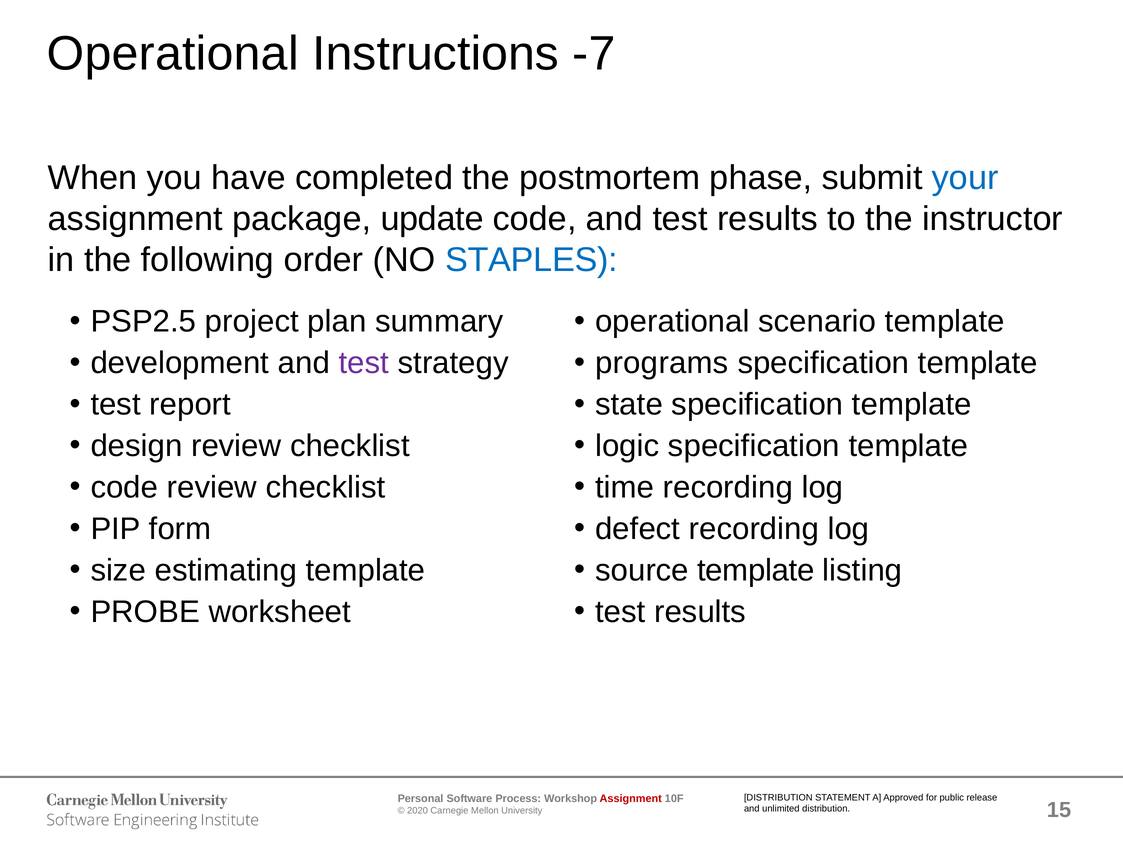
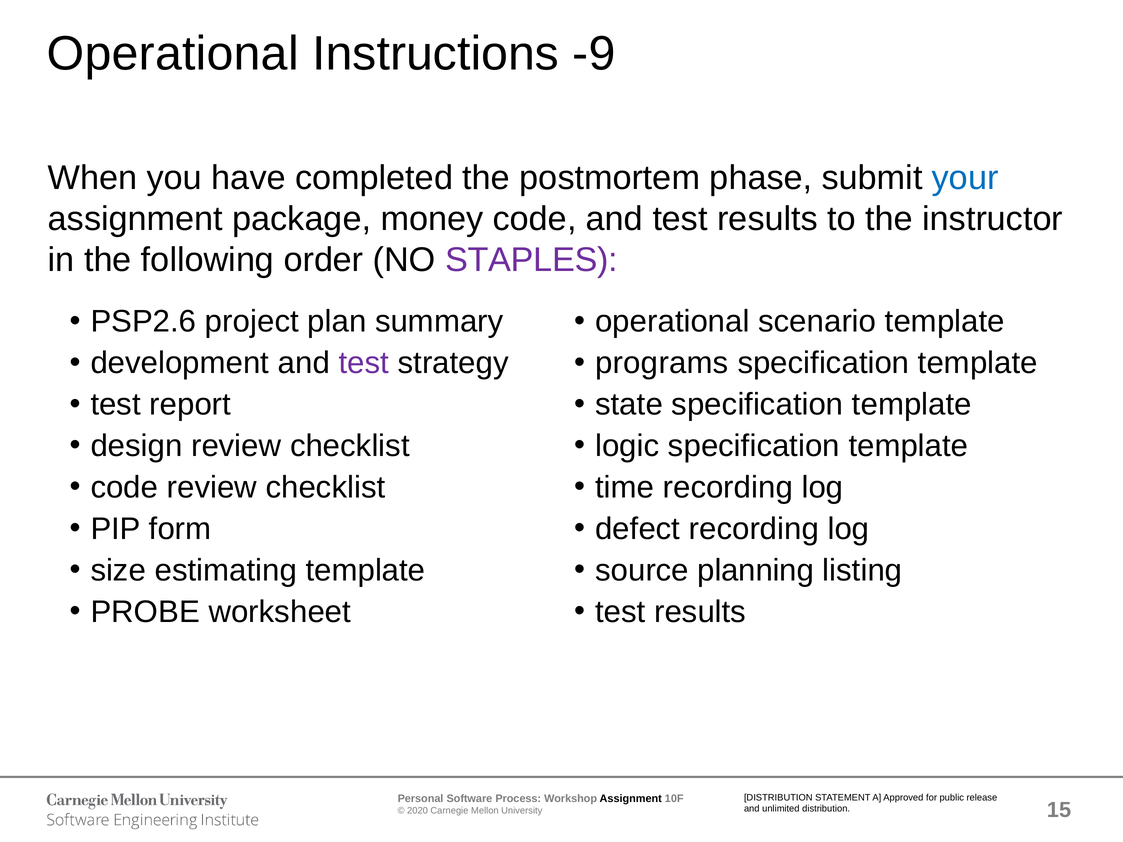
-7: -7 -> -9
update: update -> money
STAPLES colour: blue -> purple
PSP2.5: PSP2.5 -> PSP2.6
source template: template -> planning
Assignment at (631, 799) colour: red -> black
